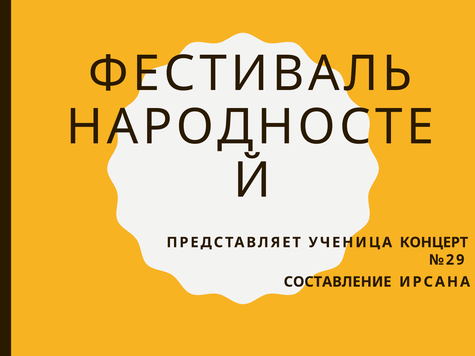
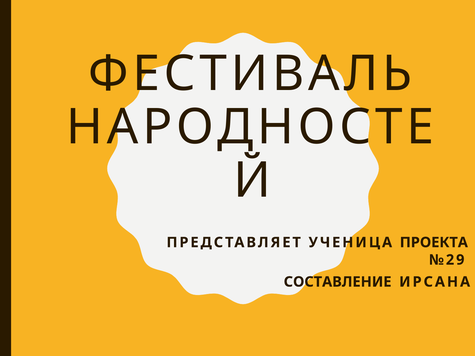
КОНЦЕРТ: КОНЦЕРТ -> ПРОЕКТА
